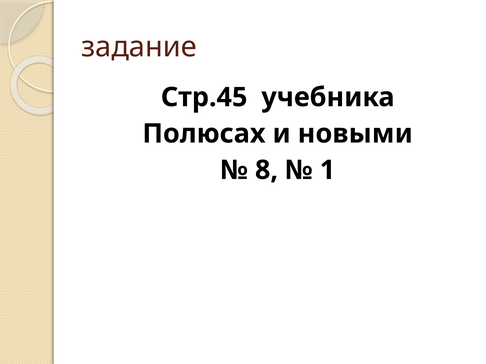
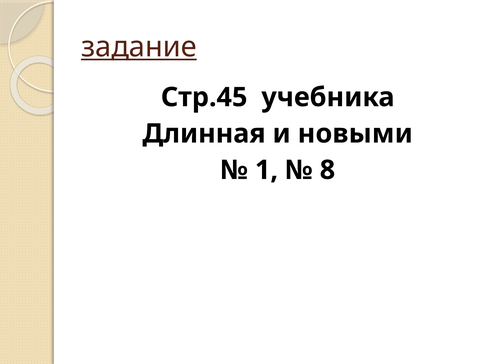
задание underline: none -> present
Полюсах: Полюсах -> Длинная
8: 8 -> 1
1: 1 -> 8
